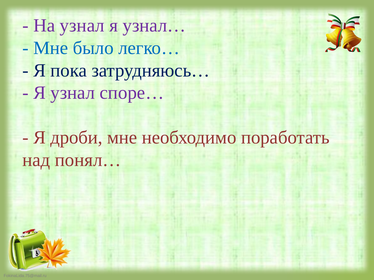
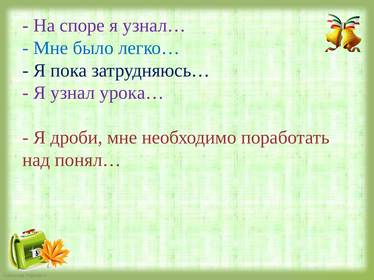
На узнал: узнал -> споре
споре…: споре… -> урока…
